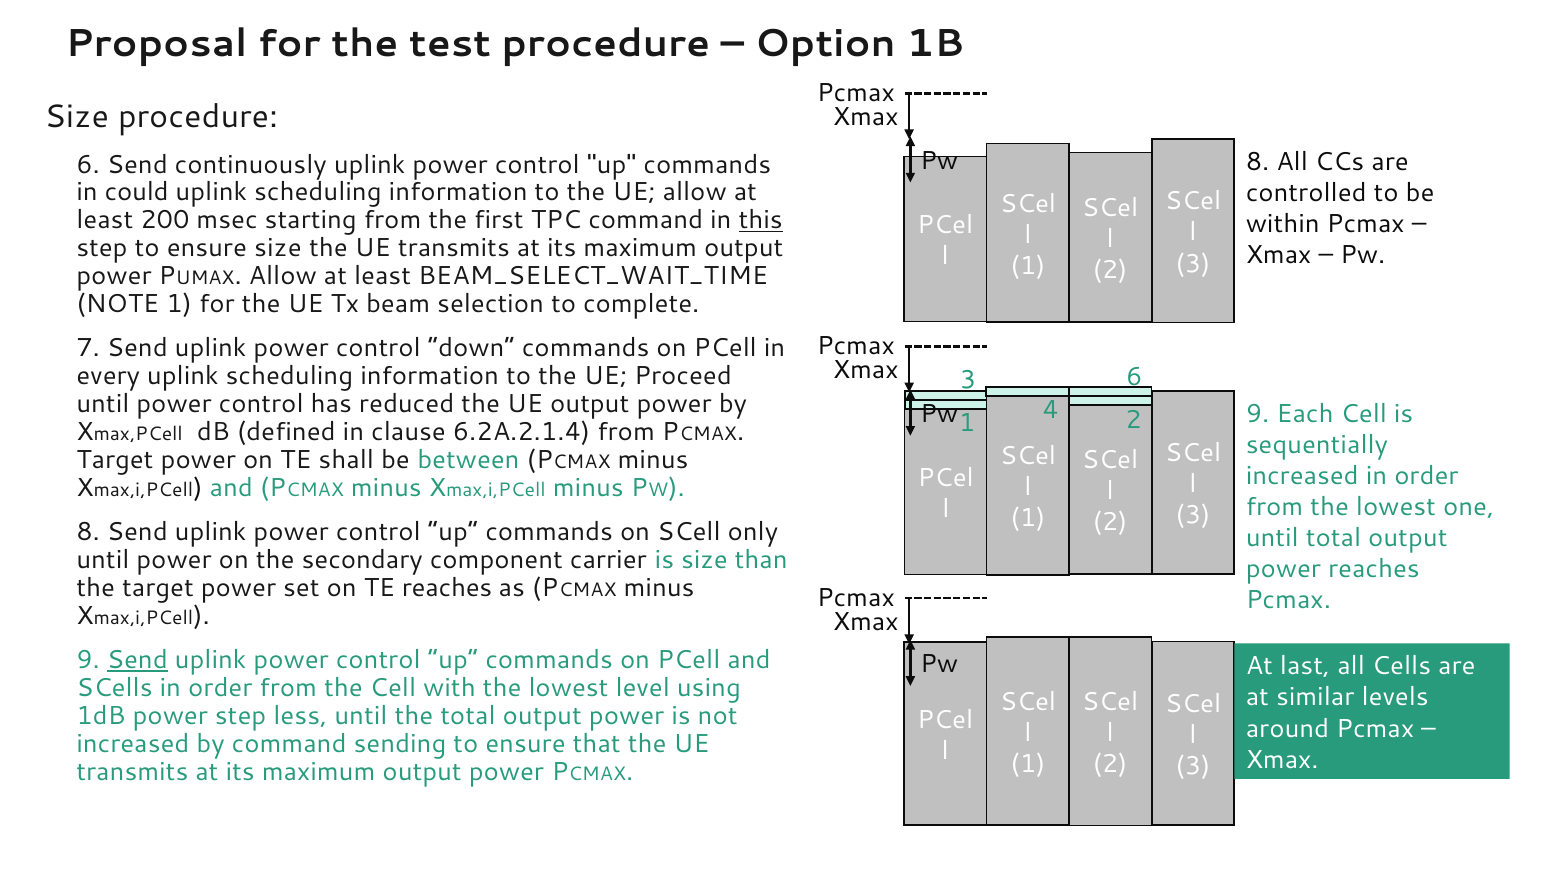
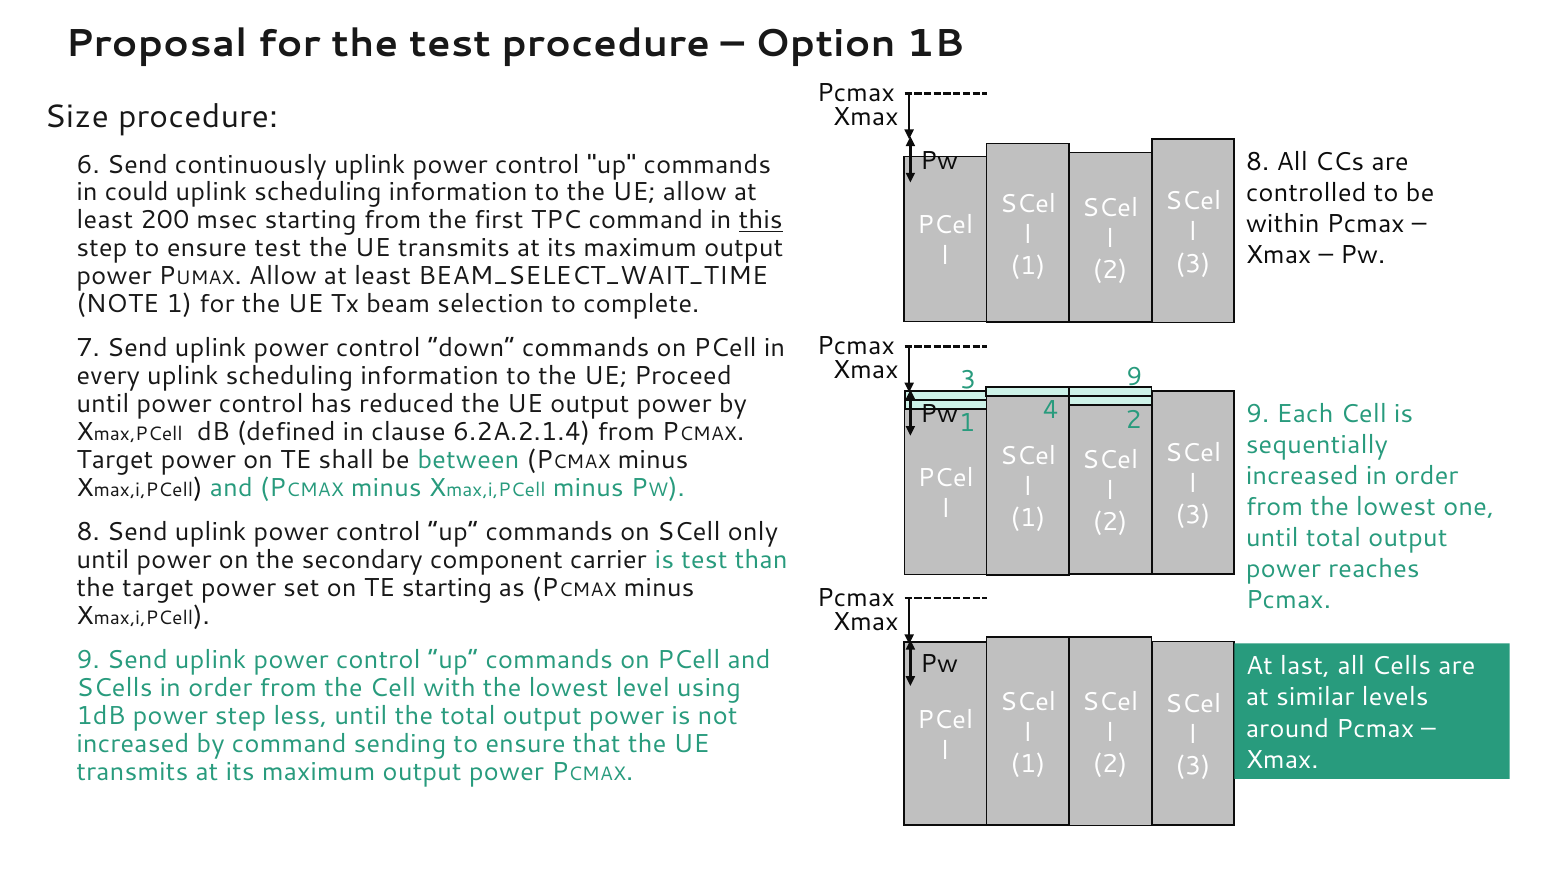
ensure size: size -> test
3 6: 6 -> 9
is size: size -> test
TE reaches: reaches -> starting
Send at (137, 660) underline: present -> none
